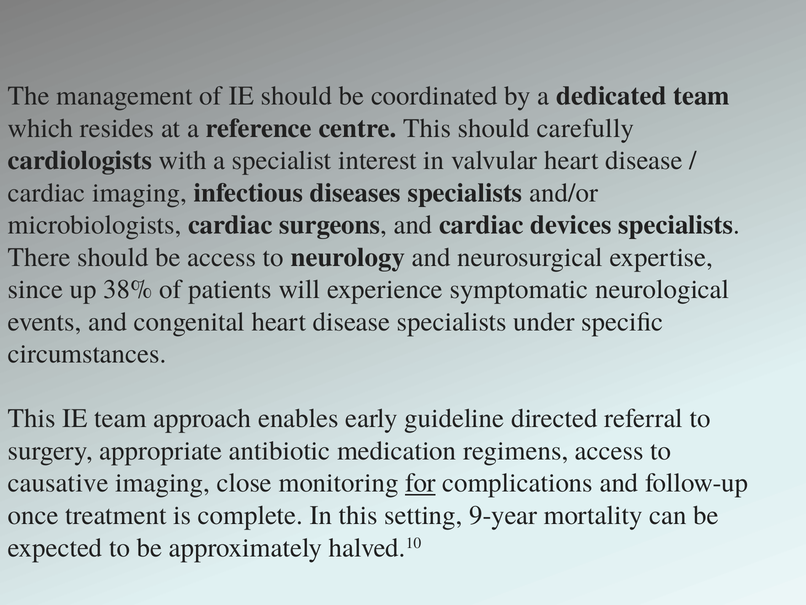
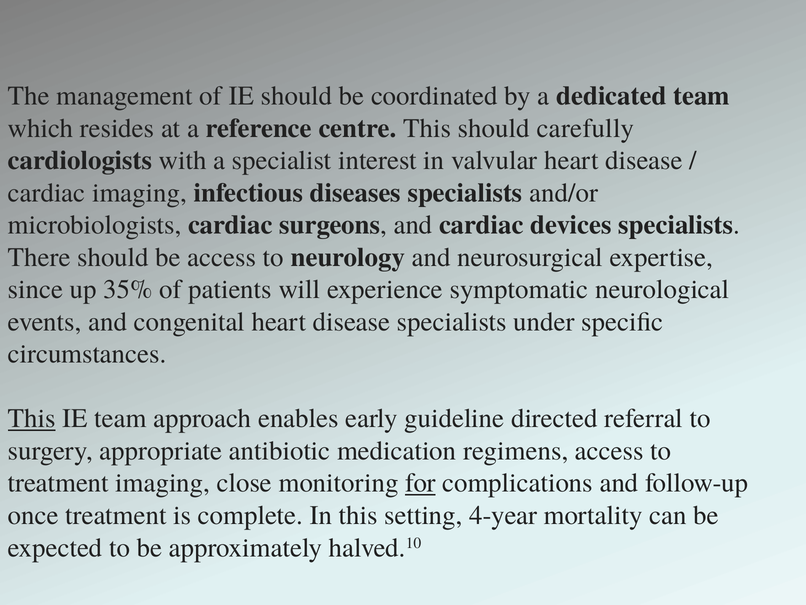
38%: 38% -> 35%
This at (32, 418) underline: none -> present
causative at (58, 483): causative -> treatment
9-year: 9-year -> 4-year
